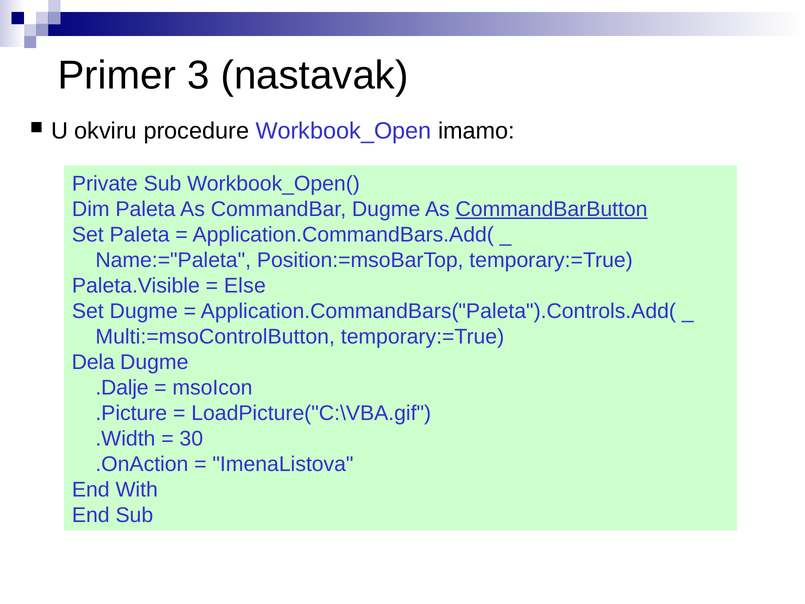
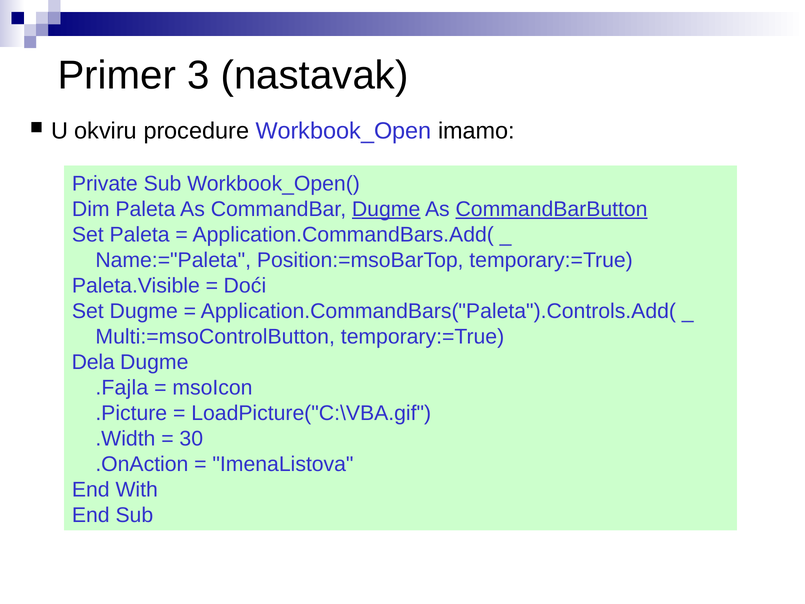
Dugme at (386, 209) underline: none -> present
Else: Else -> Doći
.Dalje: .Dalje -> .Fajla
